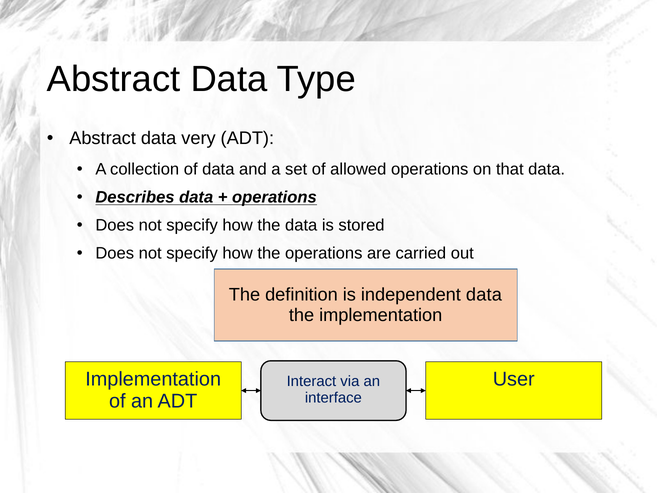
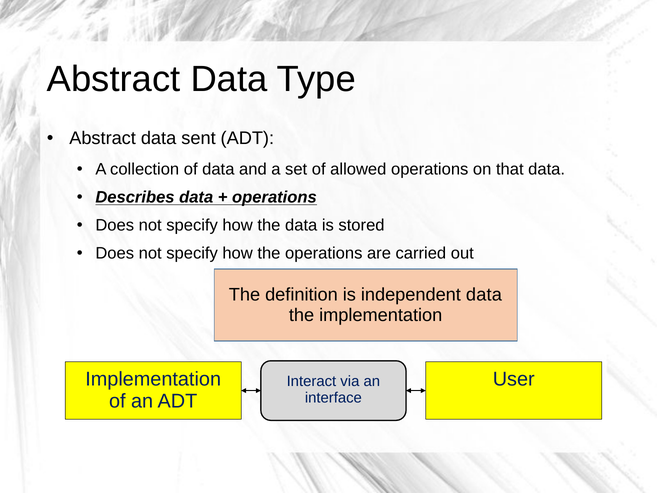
very: very -> sent
